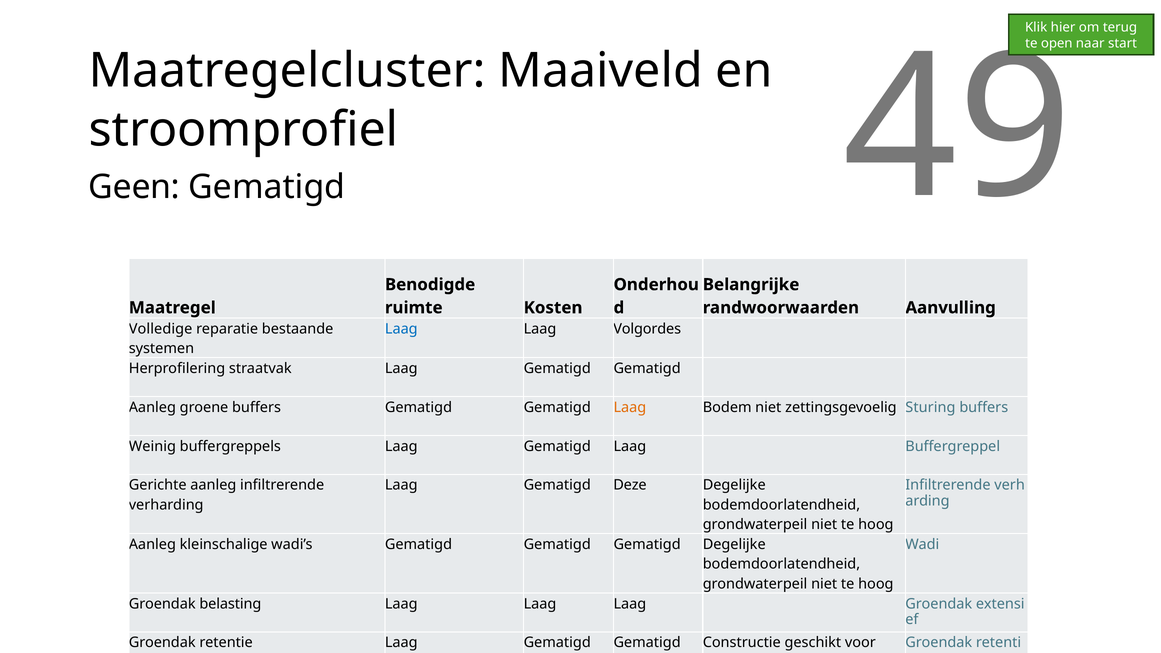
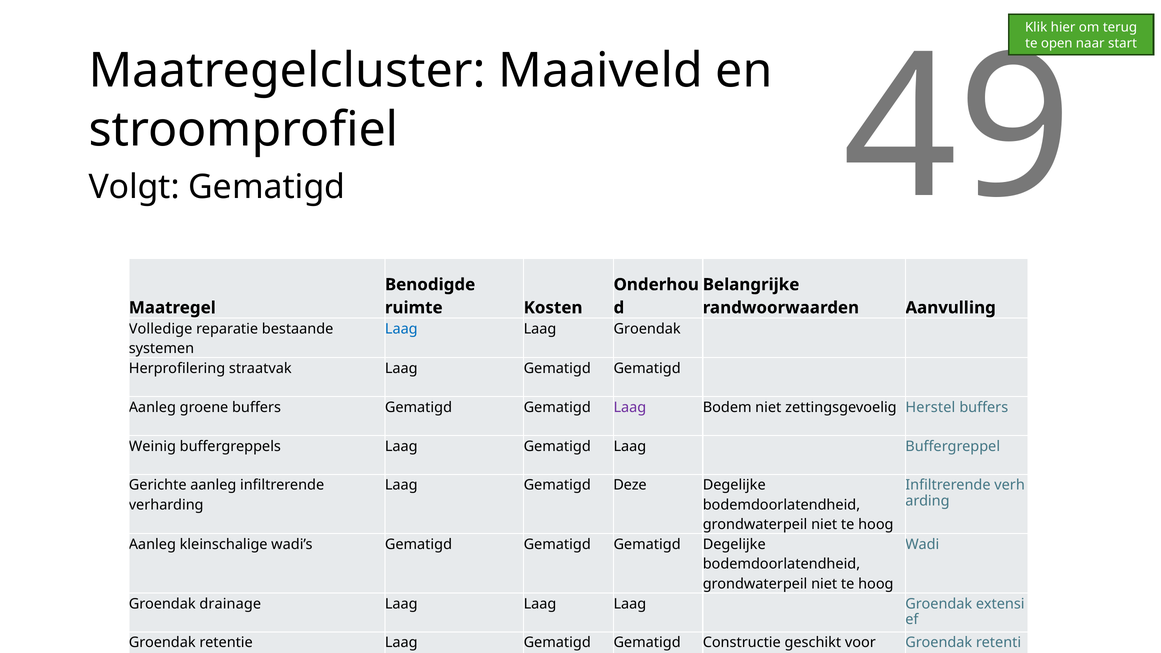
Geen: Geen -> Volgt
Volgordes at (647, 329): Volgordes -> Groendak
Laag at (630, 407) colour: orange -> purple
Sturing: Sturing -> Herstel
Groendak belasting: belasting -> drainage
